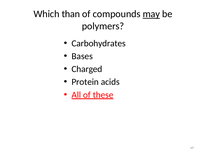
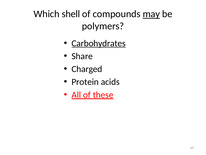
than: than -> shell
Carbohydrates underline: none -> present
Bases: Bases -> Share
